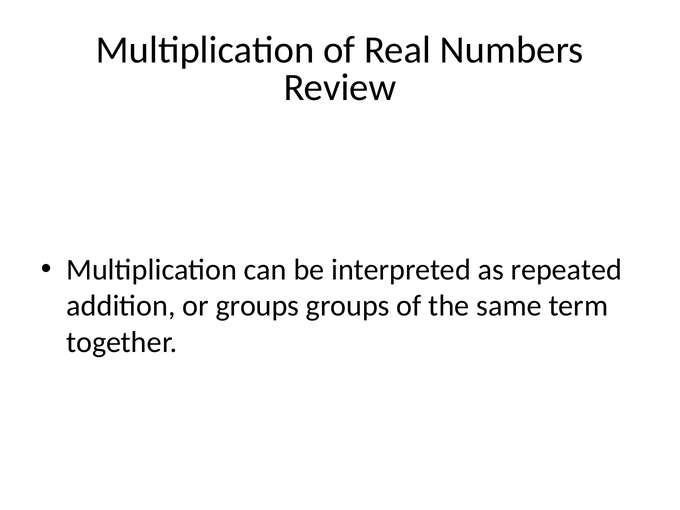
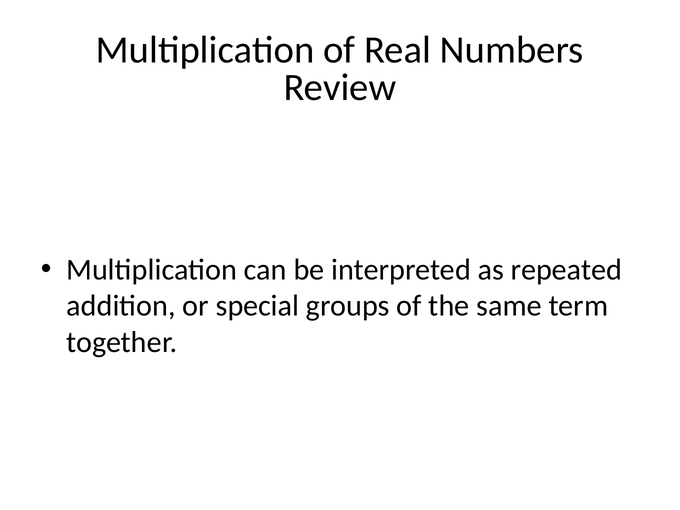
or groups: groups -> special
